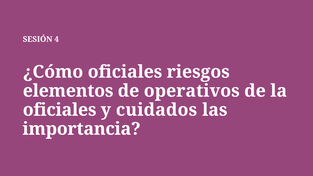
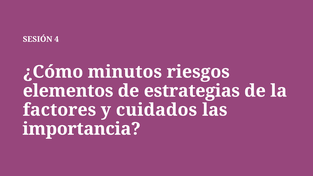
¿Cómo oficiales: oficiales -> minutos
operativos: operativos -> estrategias
oficiales at (60, 110): oficiales -> factores
